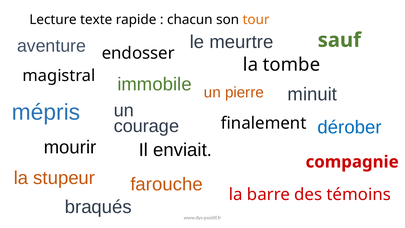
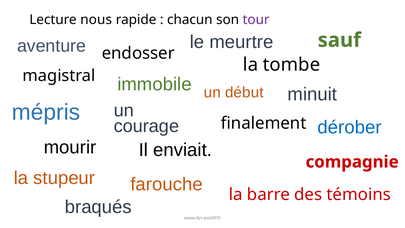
texte: texte -> nous
tour colour: orange -> purple
pierre: pierre -> début
